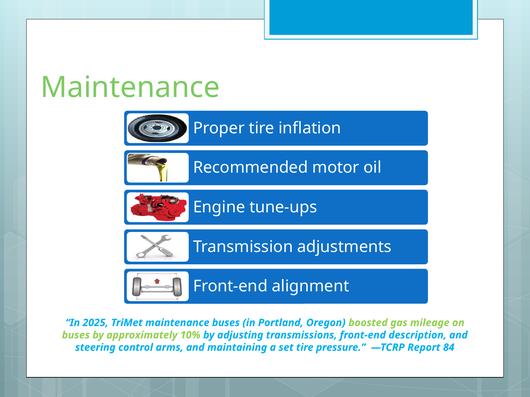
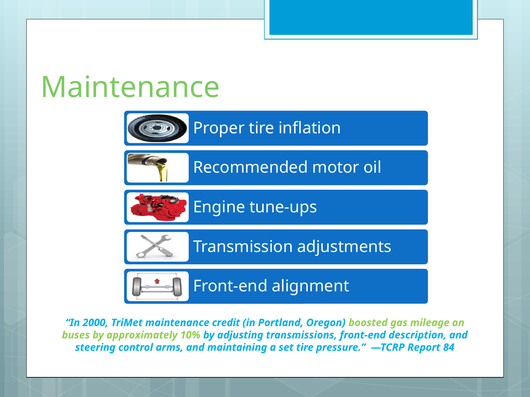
2025: 2025 -> 2000
maintenance buses: buses -> credit
